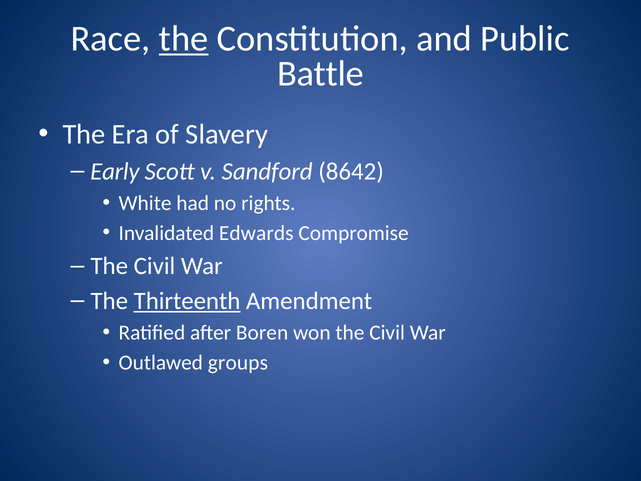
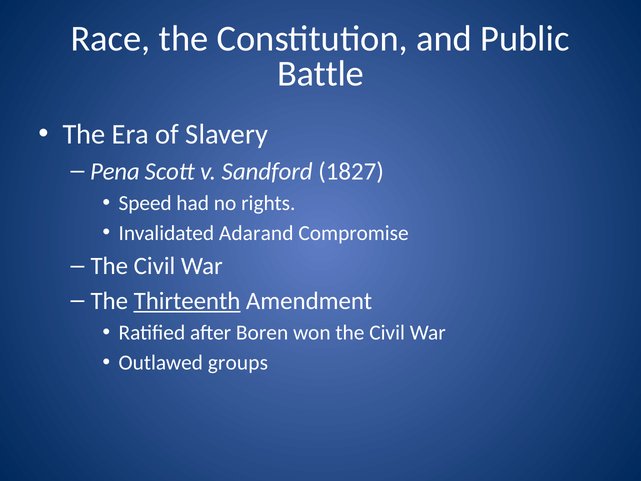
the at (184, 39) underline: present -> none
Early: Early -> Pena
8642: 8642 -> 1827
White: White -> Speed
Edwards: Edwards -> Adarand
